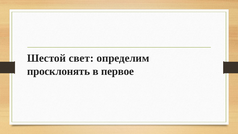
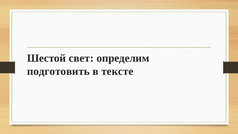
просклонять: просклонять -> подготовить
первое: первое -> тексте
